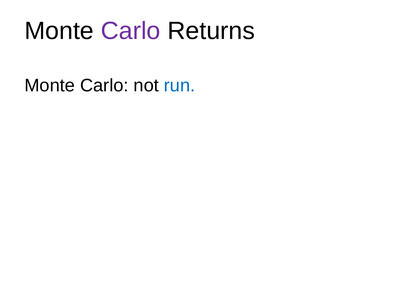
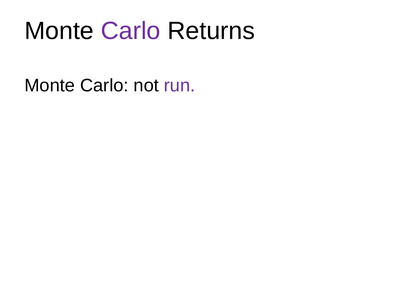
run colour: blue -> purple
